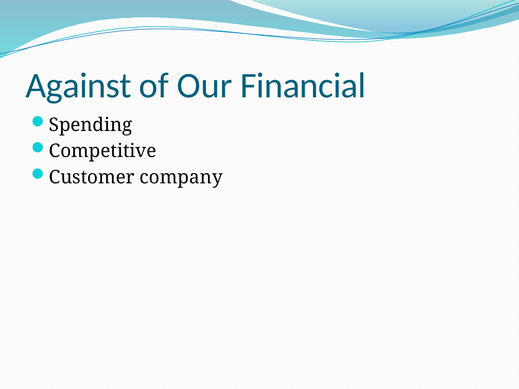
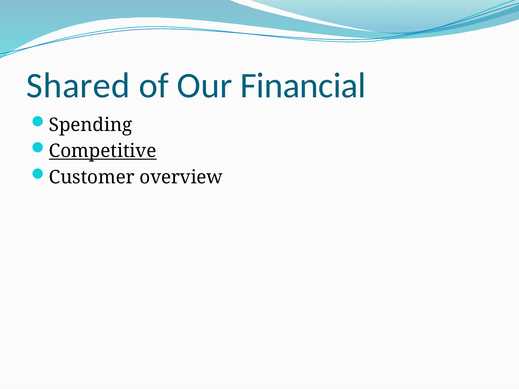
Against: Against -> Shared
Competitive underline: none -> present
company: company -> overview
